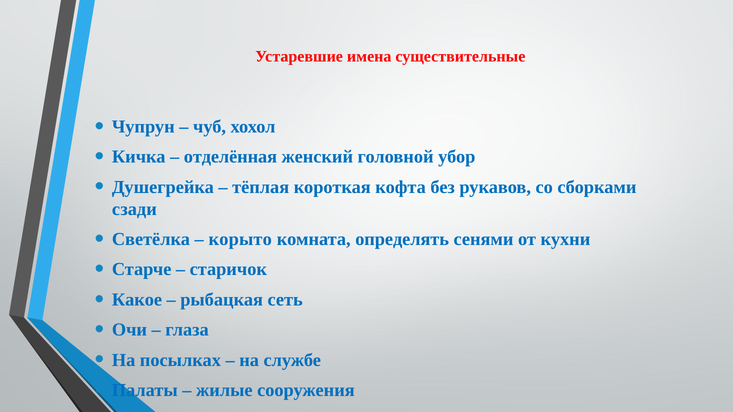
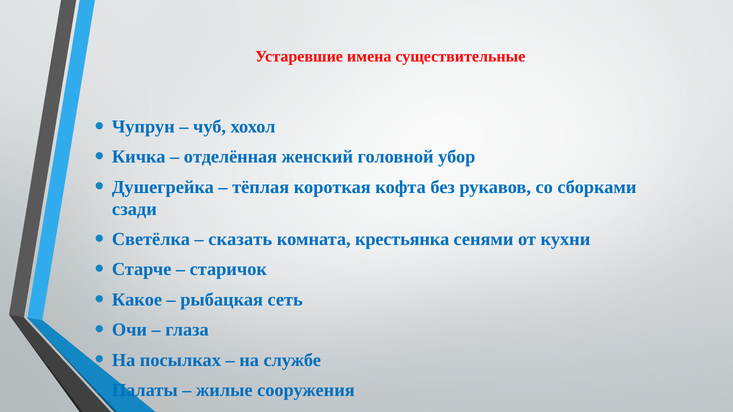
корыто: корыто -> сказать
определять: определять -> крестьянка
